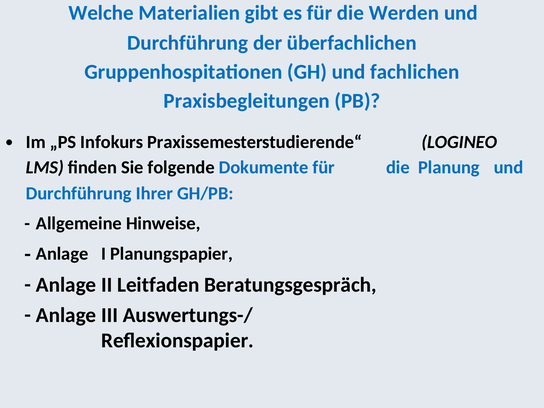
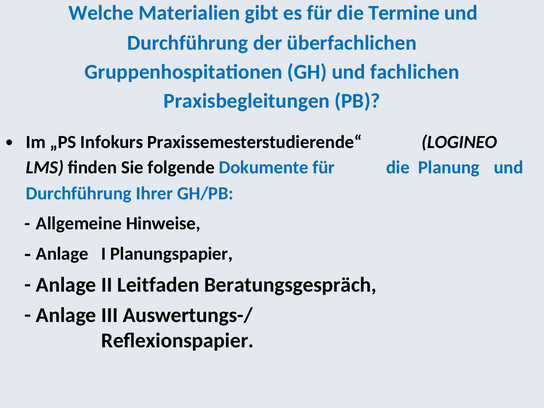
Werden: Werden -> Termine
